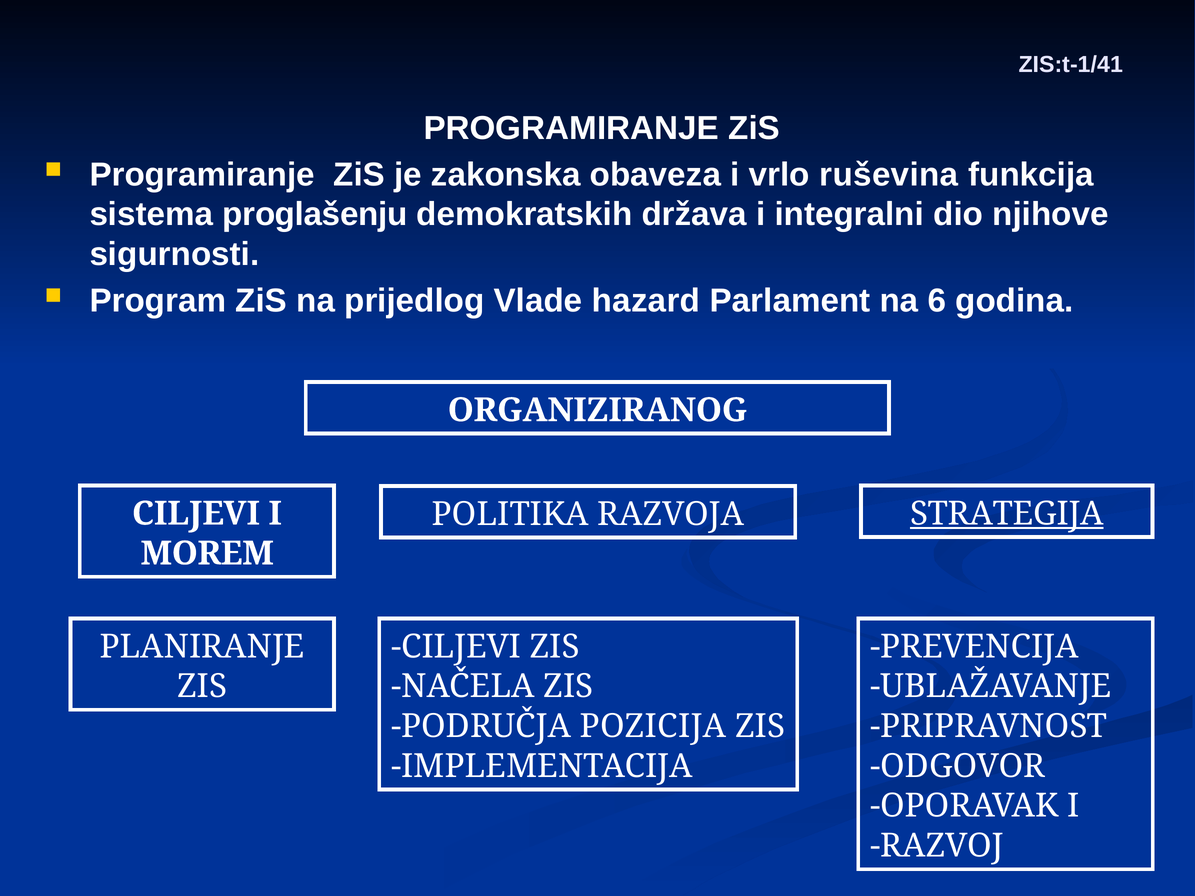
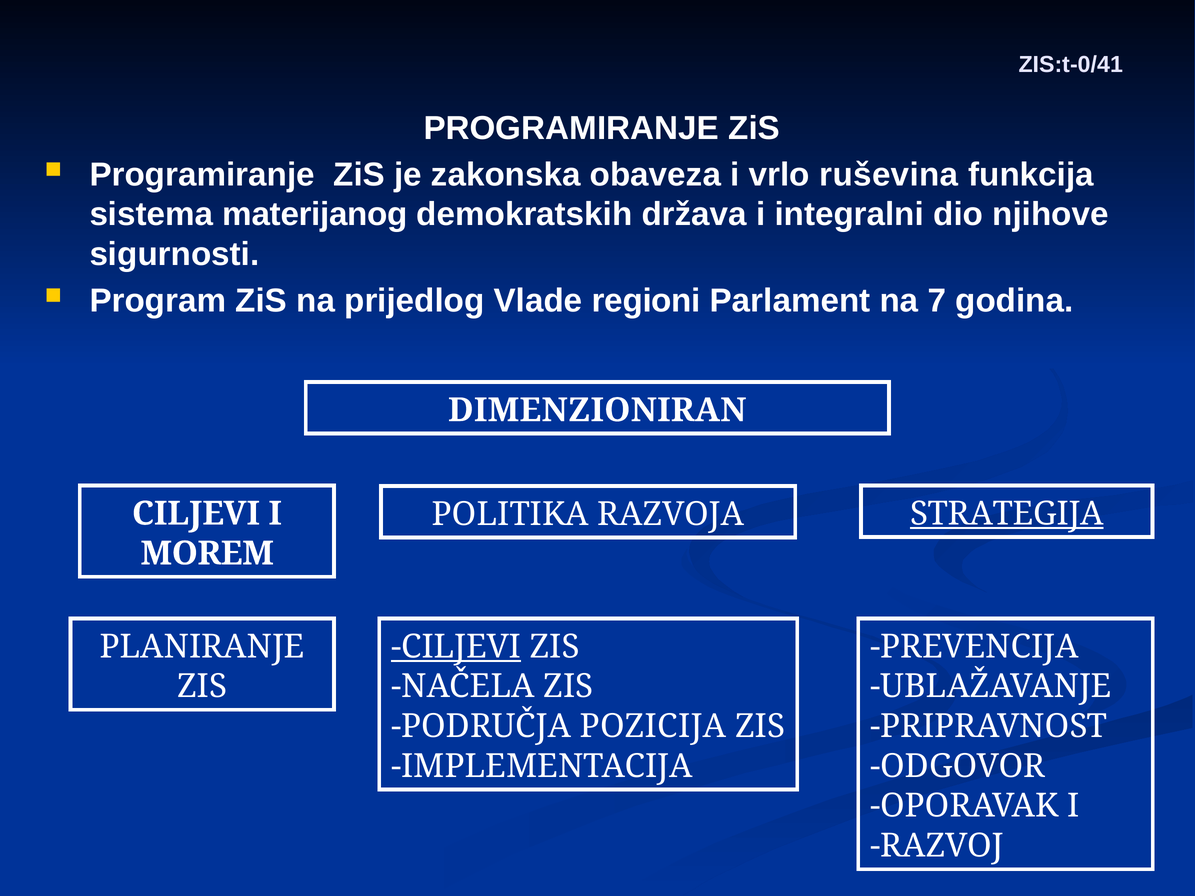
ZIS:t-1/41: ZIS:t-1/41 -> ZIS:t-0/41
proglašenju: proglašenju -> materijanog
hazard: hazard -> regioni
6: 6 -> 7
ORGANIZIRANOG: ORGANIZIRANOG -> DIMENZIONIRAN
CILJEVI at (456, 647) underline: none -> present
